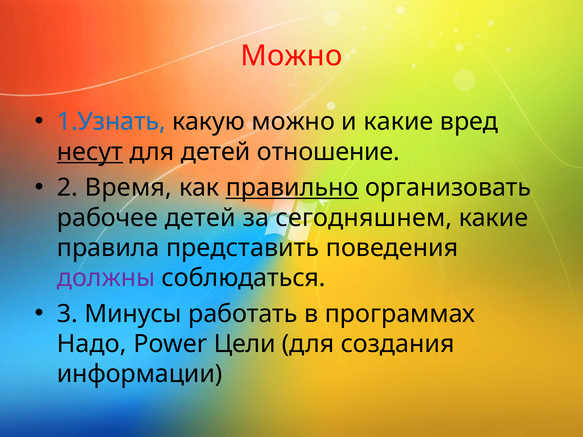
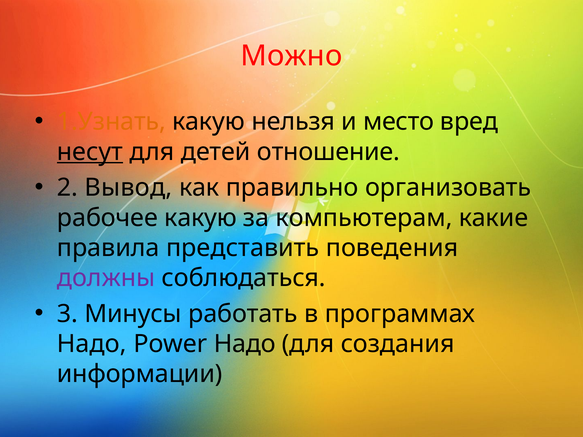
1.Узнать colour: blue -> orange
какую можно: можно -> нельзя
и какие: какие -> место
Время: Время -> Вывод
правильно underline: present -> none
рабочее детей: детей -> какую
сегодняшнем: сегодняшнем -> компьютерам
Power Цели: Цели -> Надо
